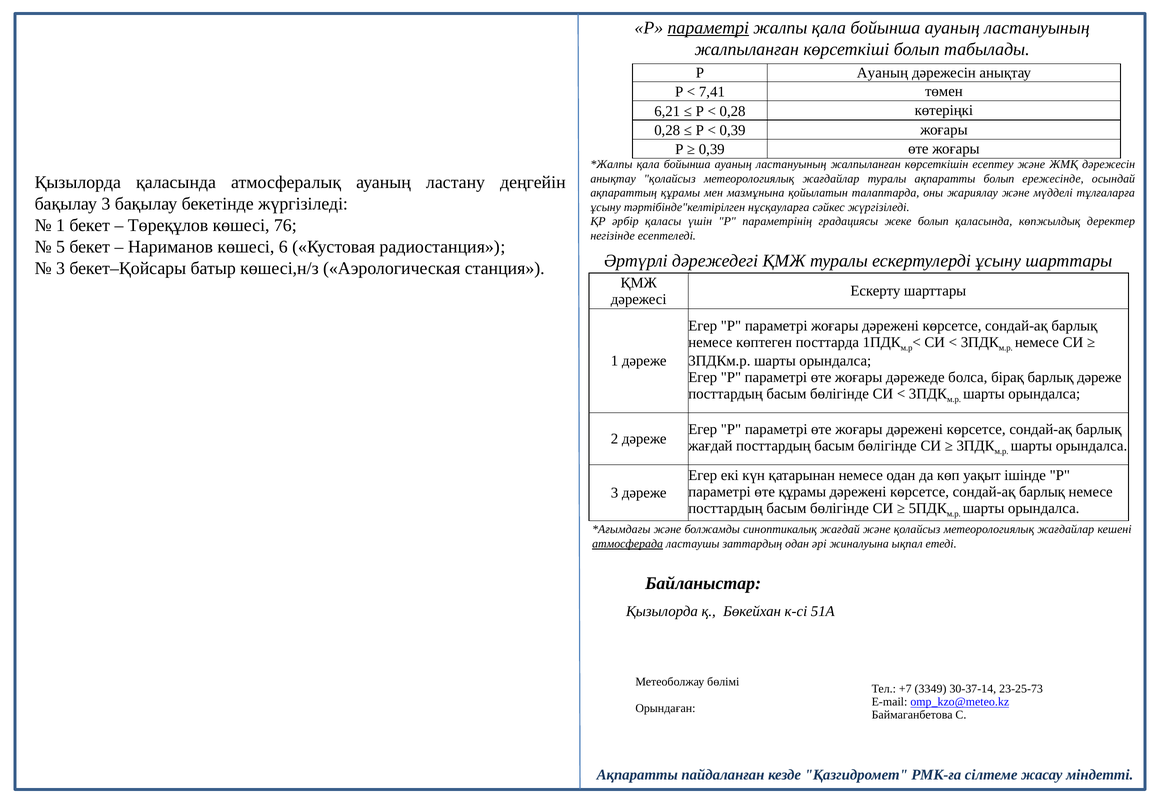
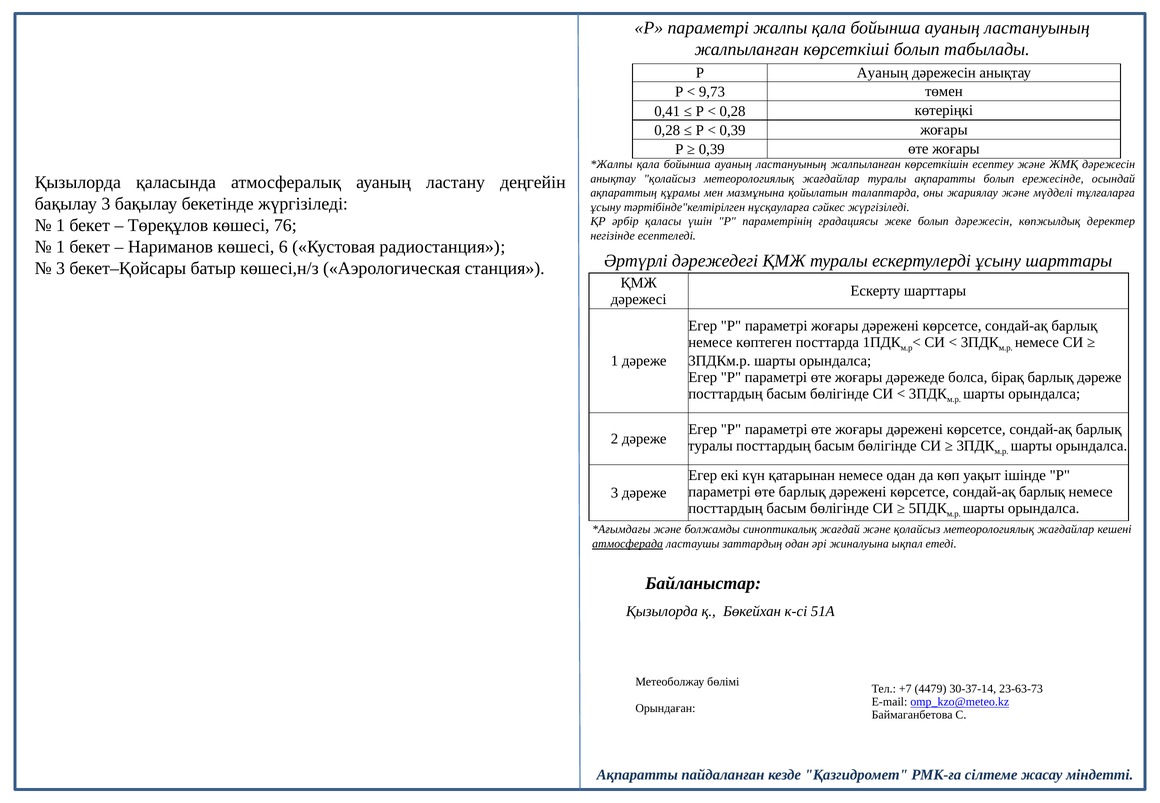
параметрі at (708, 28) underline: present -> none
7,41: 7,41 -> 9,73
6,21: 6,21 -> 0,41
болып қаласында: қаласында -> дәрежесін
5 at (61, 247): 5 -> 1
жағдай at (710, 446): жағдай -> туралы
өте құрамы: құрамы -> барлық
3349: 3349 -> 4479
23-25-73: 23-25-73 -> 23-63-73
